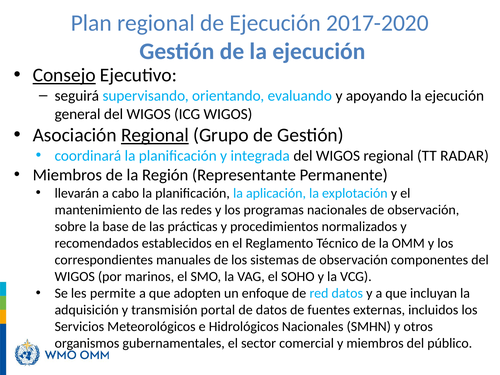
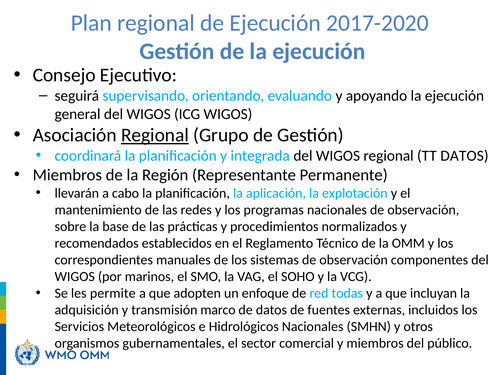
Consejo underline: present -> none
TT RADAR: RADAR -> DATOS
red datos: datos -> todas
portal: portal -> marco
